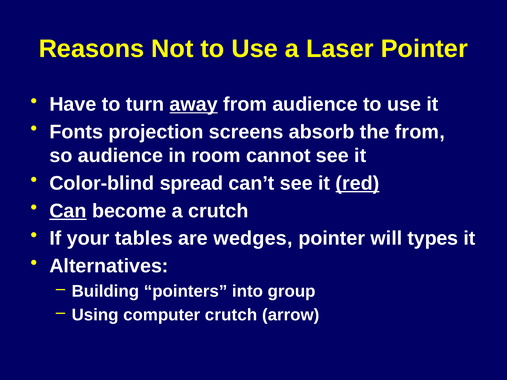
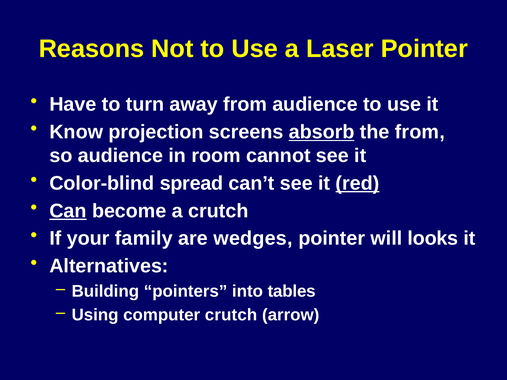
away underline: present -> none
Fonts: Fonts -> Know
absorb underline: none -> present
tables: tables -> family
types: types -> looks
group: group -> tables
